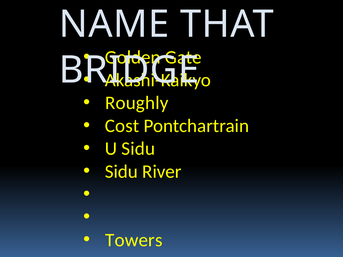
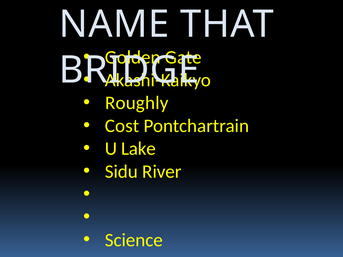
U Sidu: Sidu -> Lake
Towers: Towers -> Science
